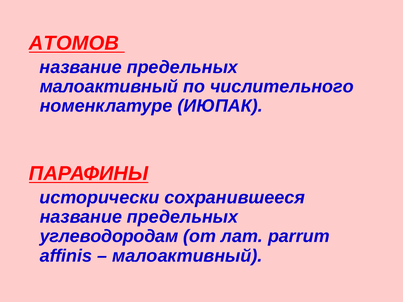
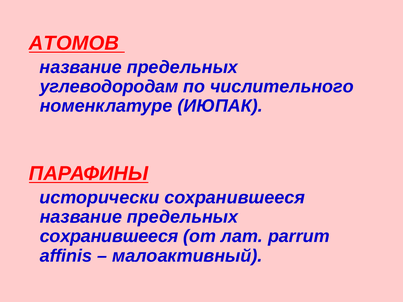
малоактивный at (109, 87): малоактивный -> углеводородам
углеводородам at (109, 237): углеводородам -> сохранившееся
